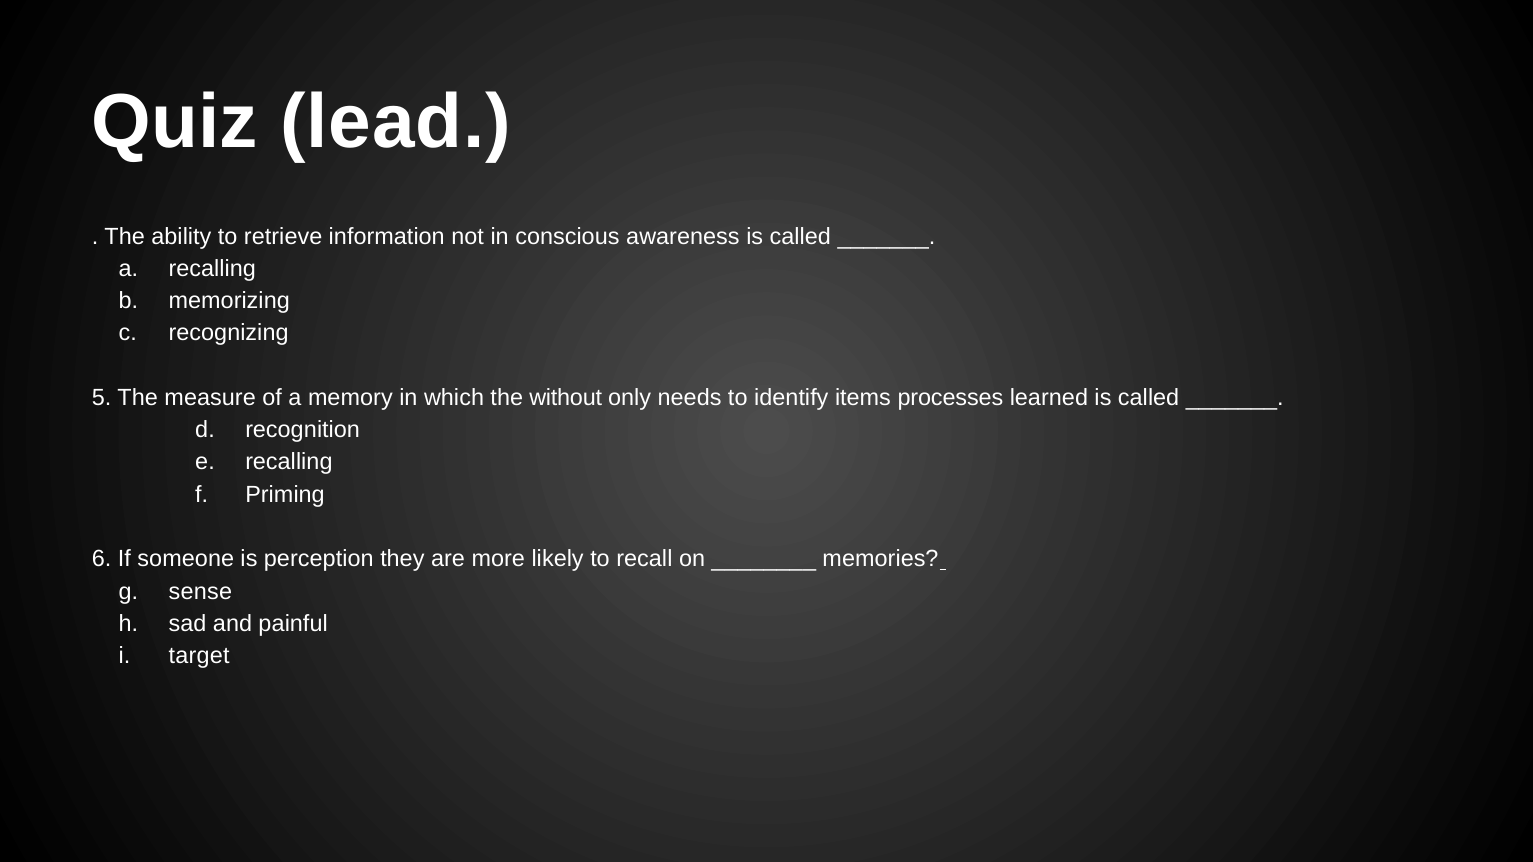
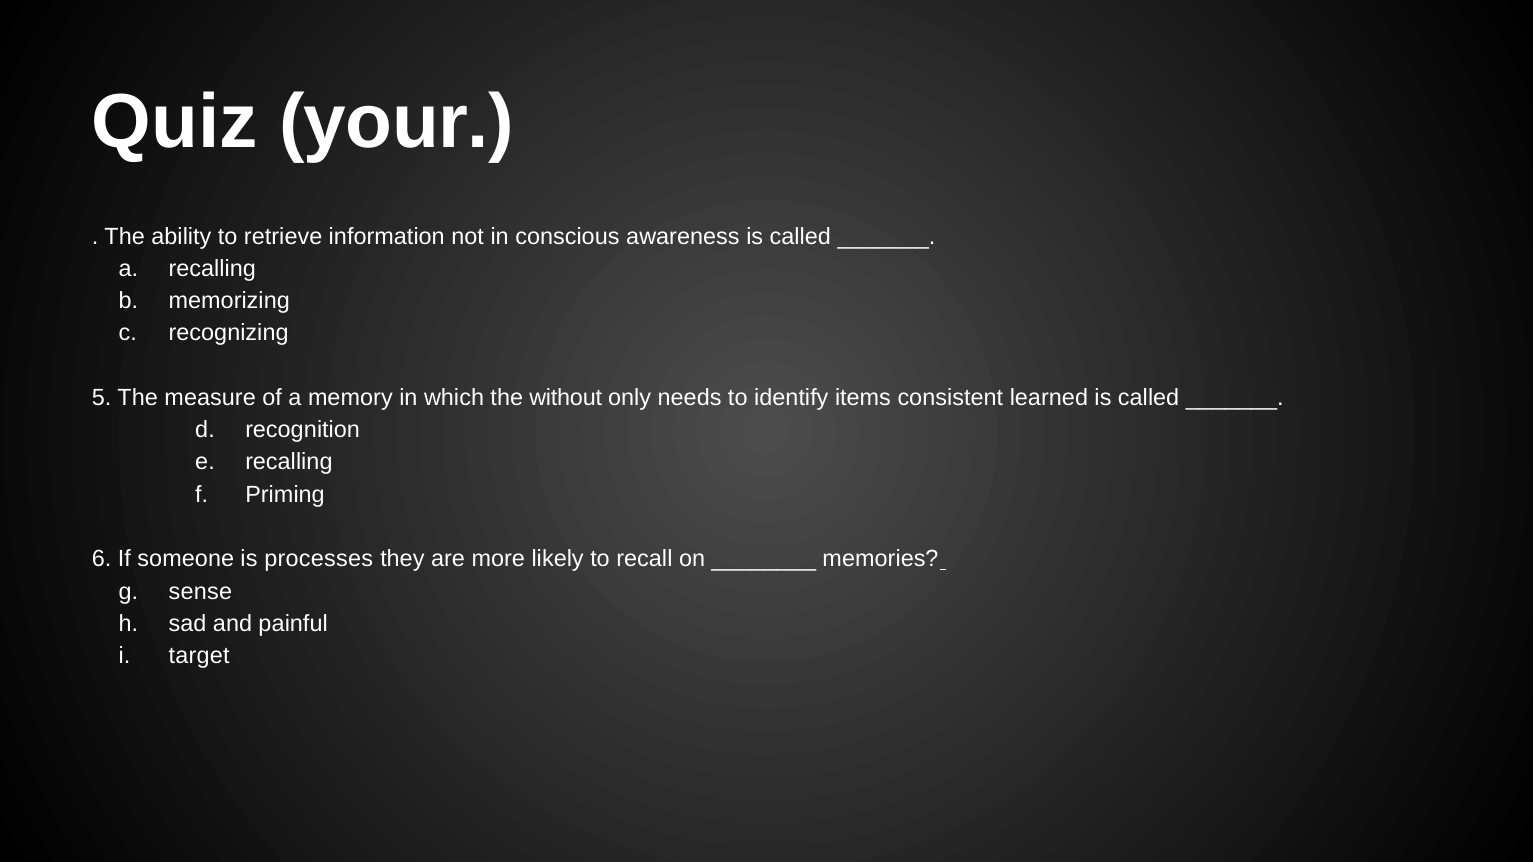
lead: lead -> your
processes: processes -> consistent
perception: perception -> processes
